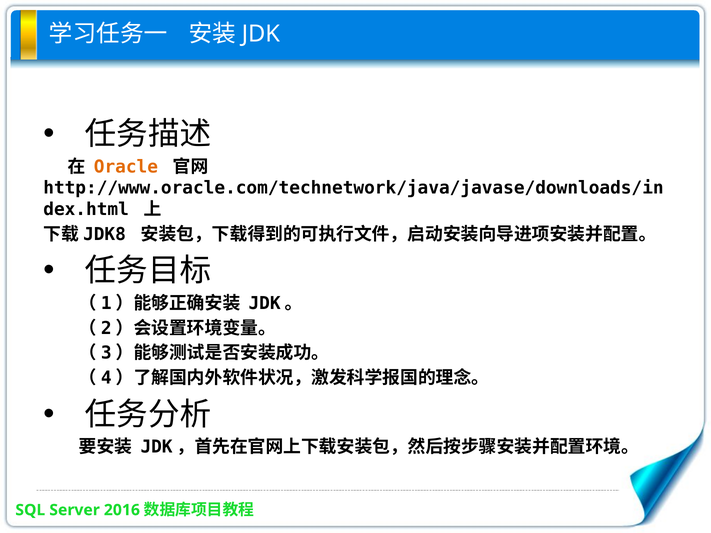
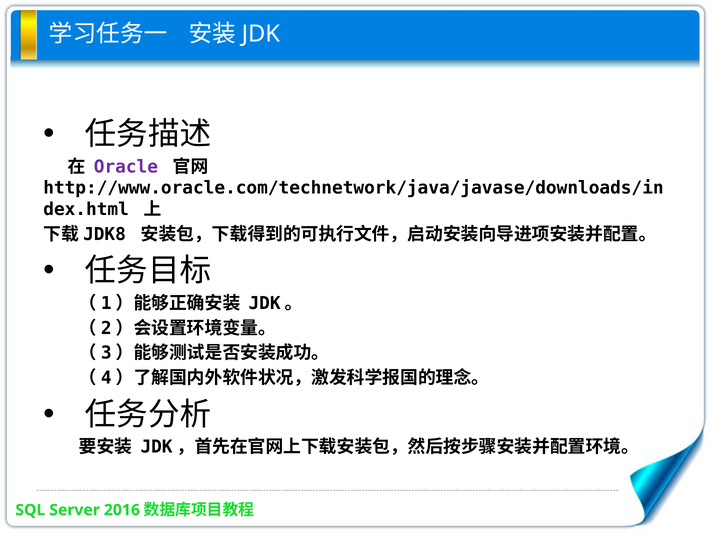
Oracle colour: orange -> purple
